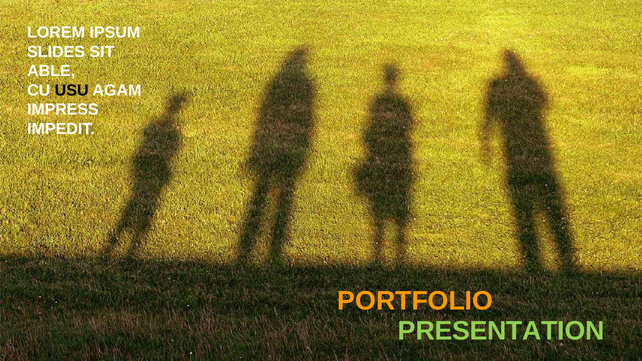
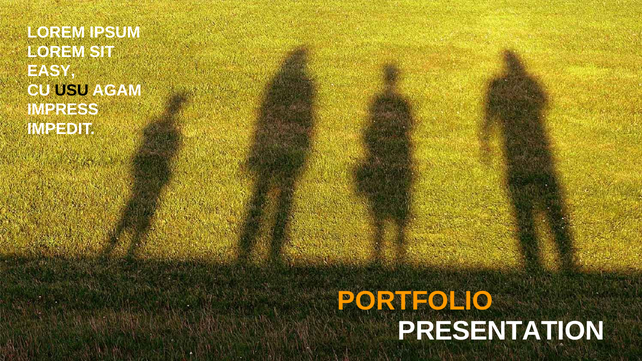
SLIDES at (56, 52): SLIDES -> LOREM
ABLE: ABLE -> EASY
PRESENTATION colour: light green -> white
